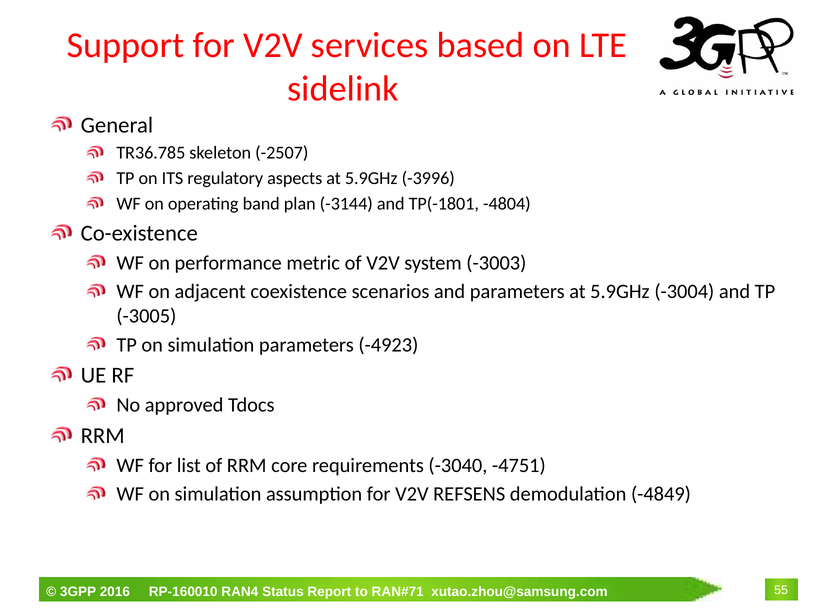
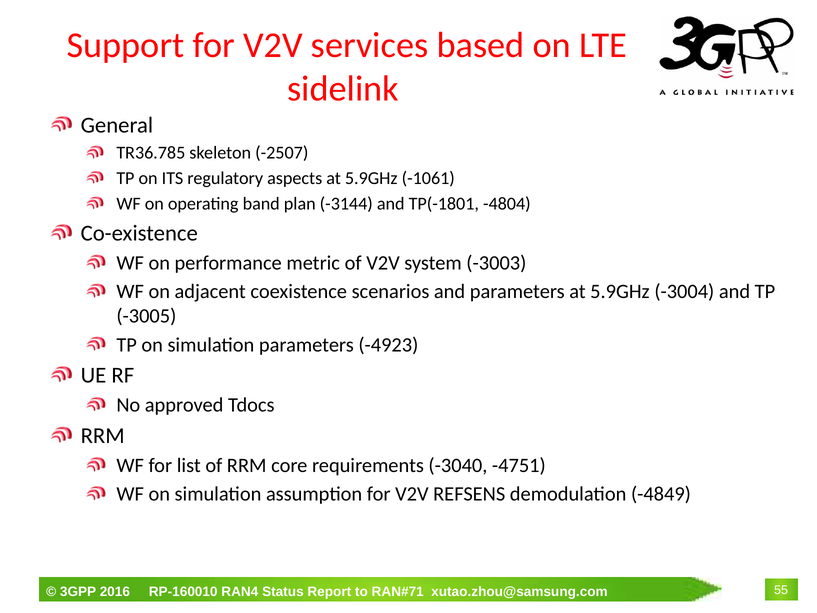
-3996: -3996 -> -1061
